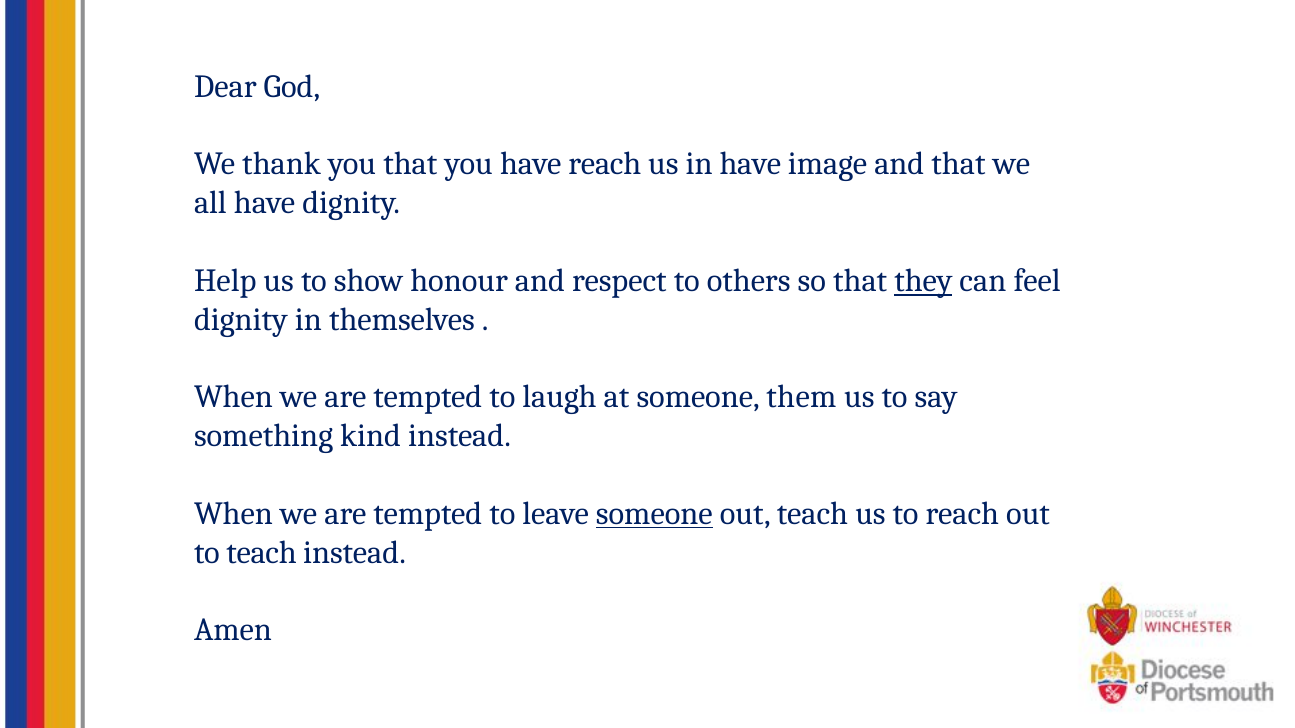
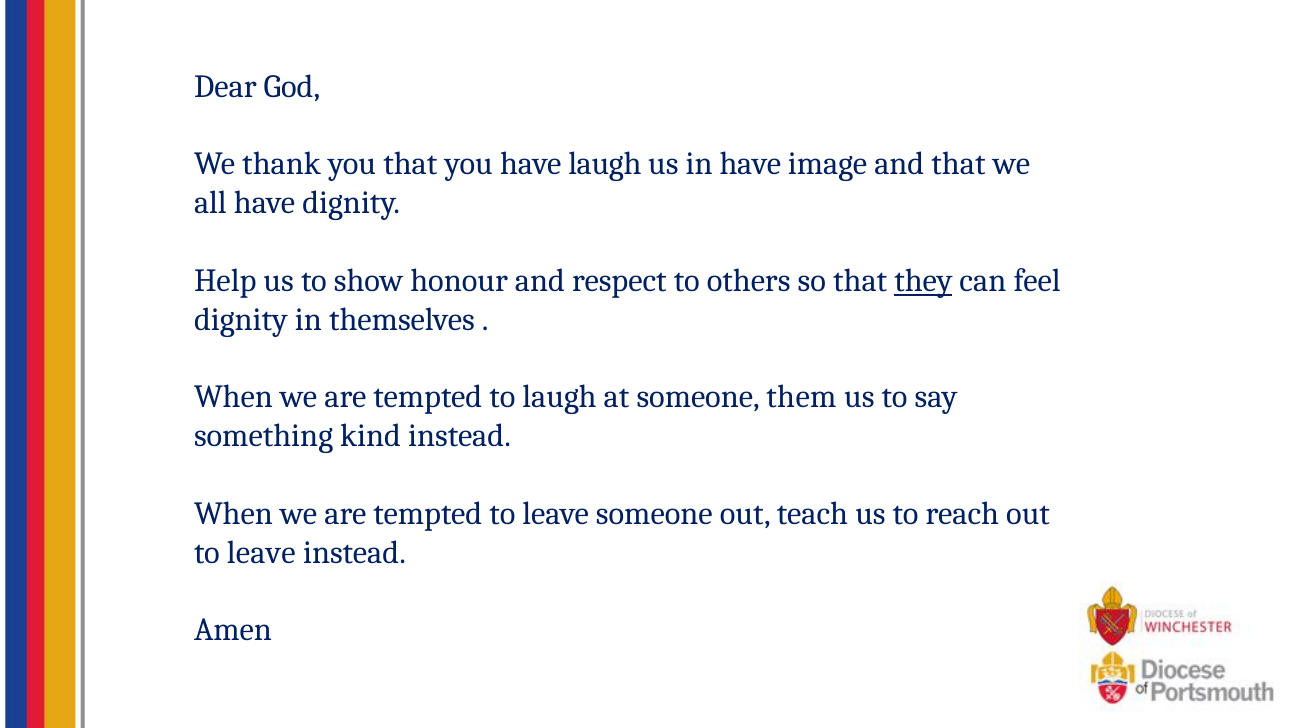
have reach: reach -> laugh
someone at (654, 514) underline: present -> none
teach at (262, 553): teach -> leave
